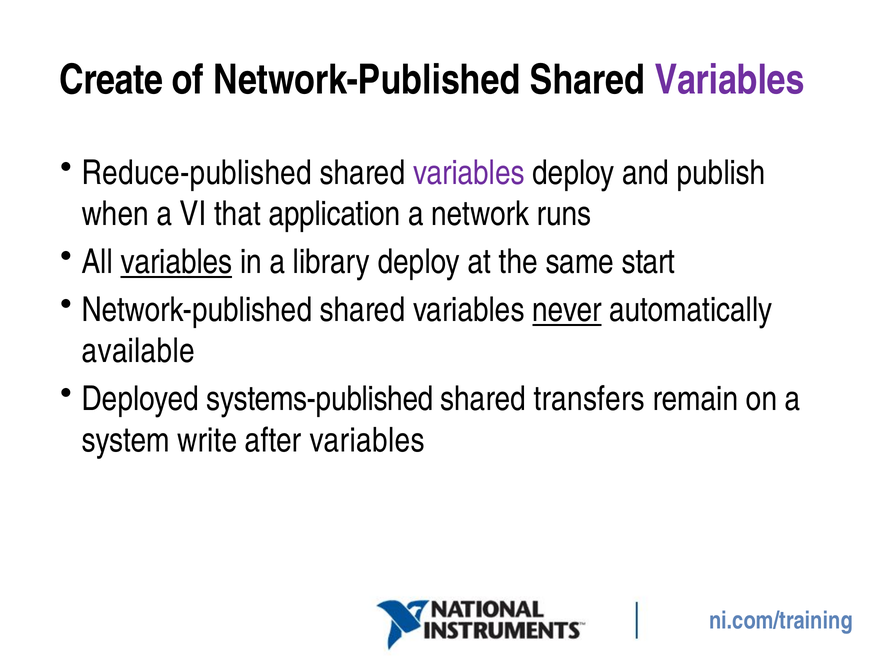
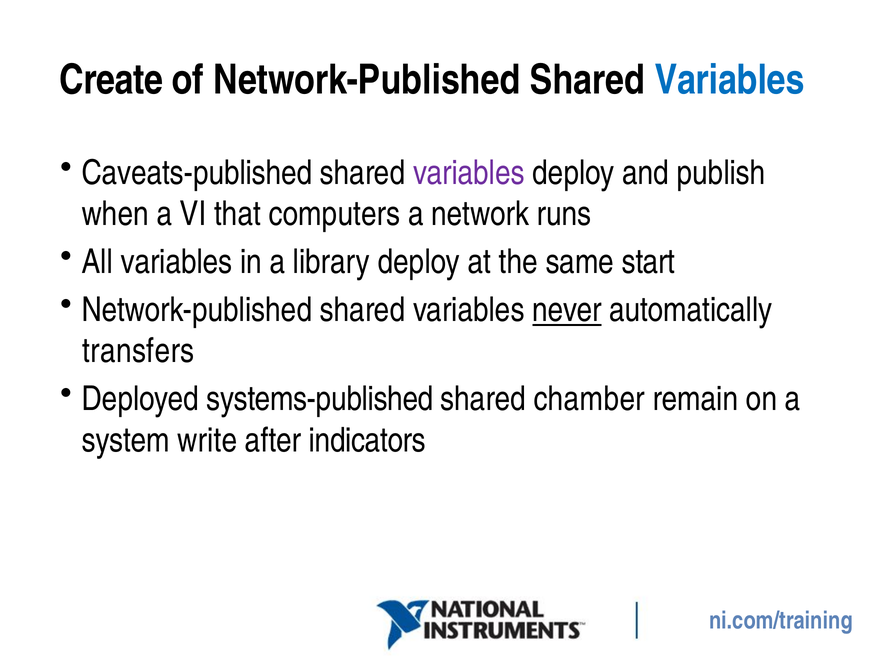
Variables at (730, 80) colour: purple -> blue
Reduce-published: Reduce-published -> Caveats-published
application: application -> computers
variables at (177, 262) underline: present -> none
available: available -> transfers
transfers: transfers -> chamber
after variables: variables -> indicators
